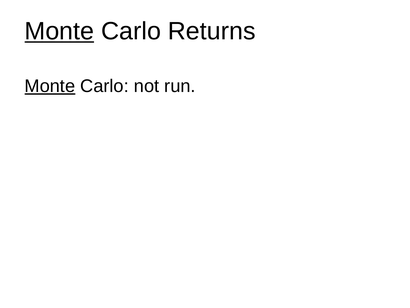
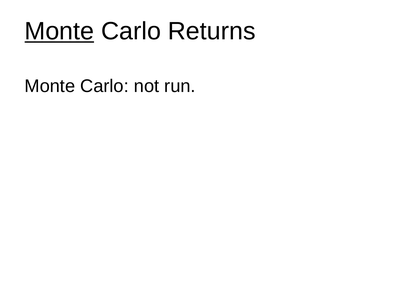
Monte at (50, 86) underline: present -> none
